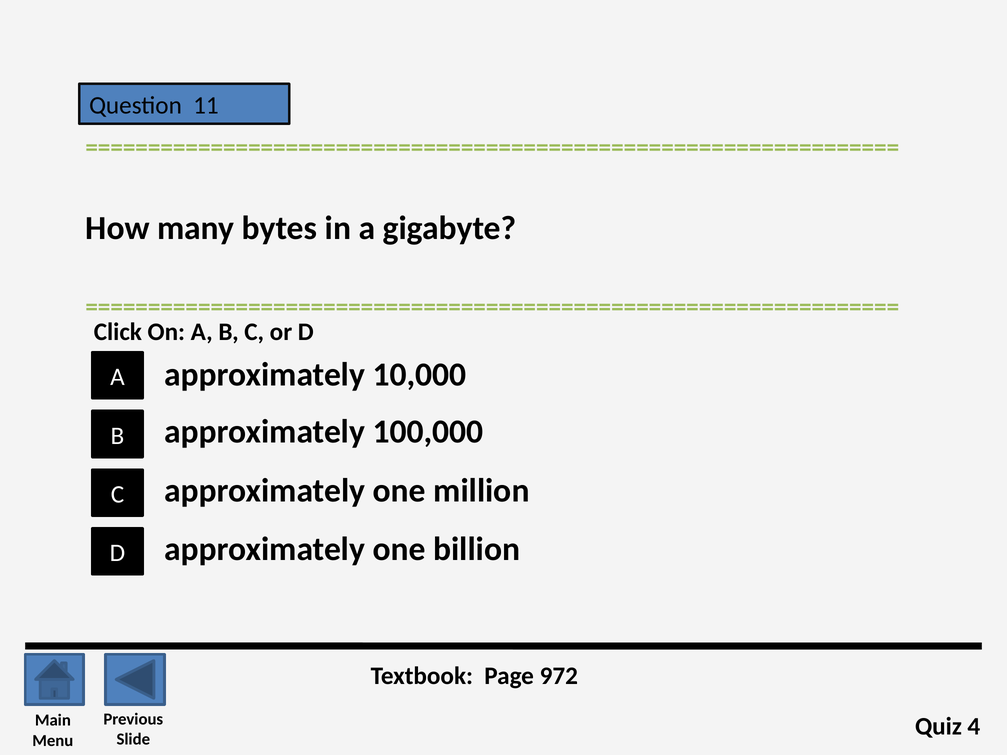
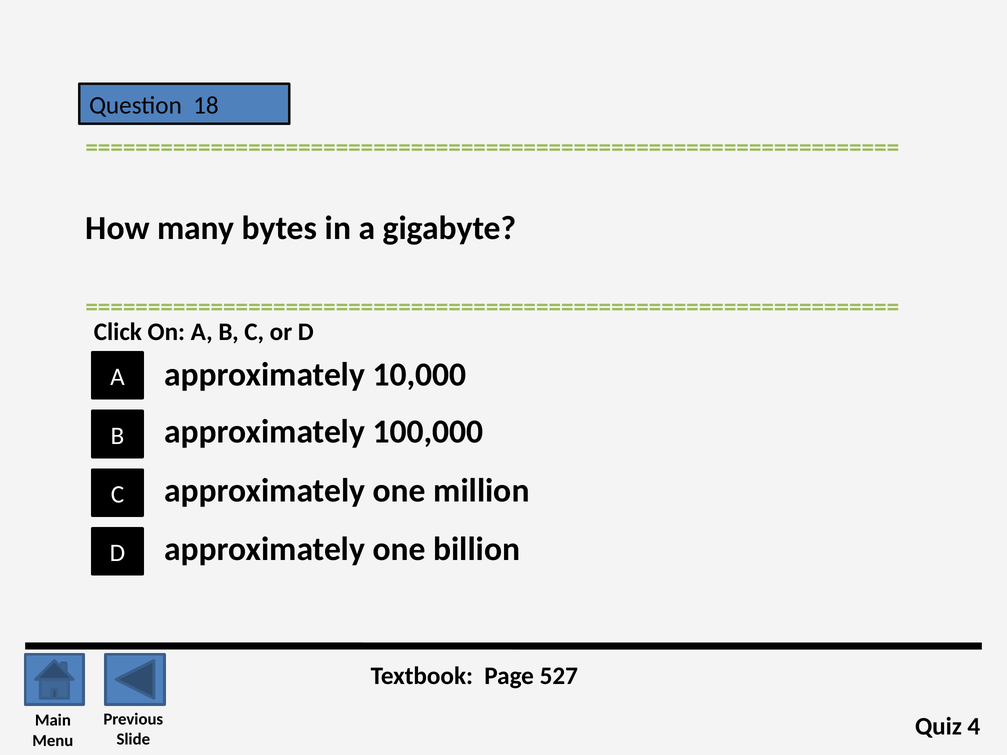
11: 11 -> 18
972: 972 -> 527
